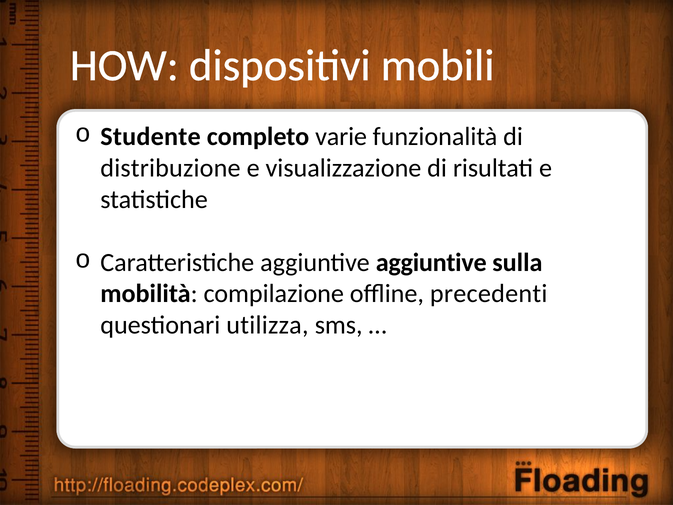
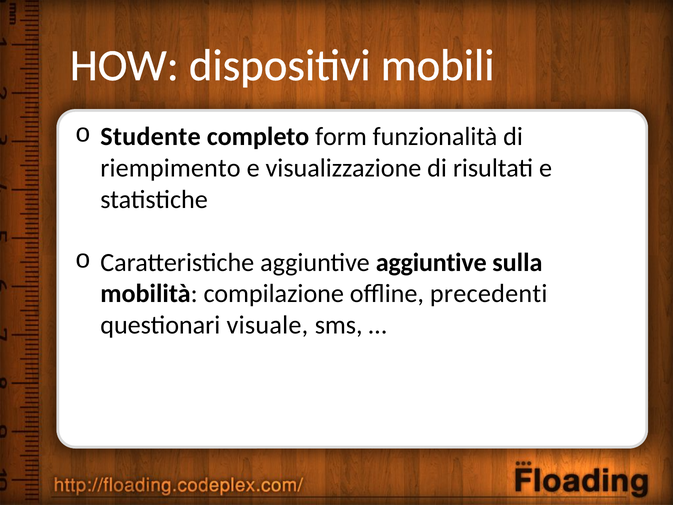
varie: varie -> form
distribuzione: distribuzione -> riempimento
utilizza: utilizza -> visuale
